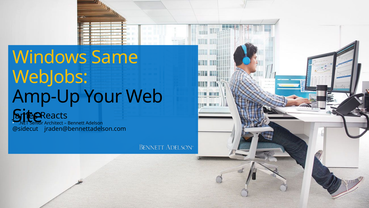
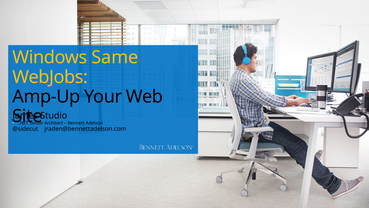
Reacts: Reacts -> Studio
